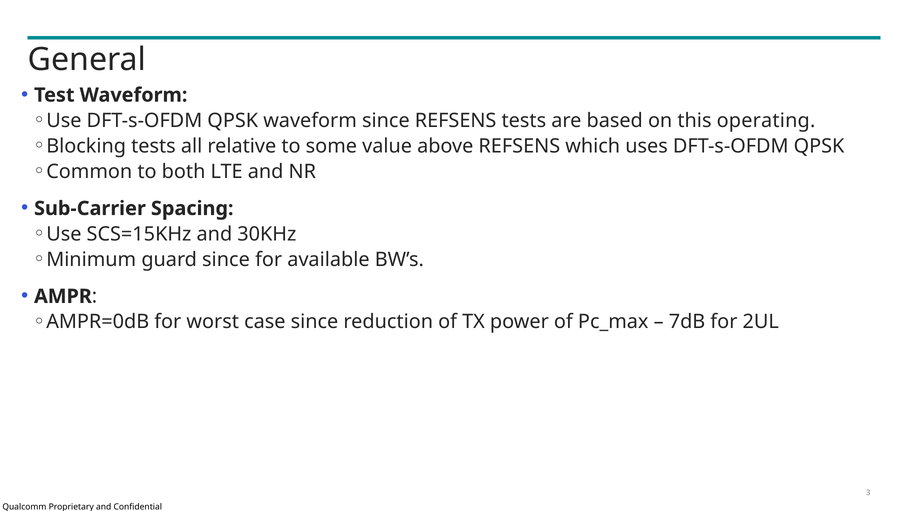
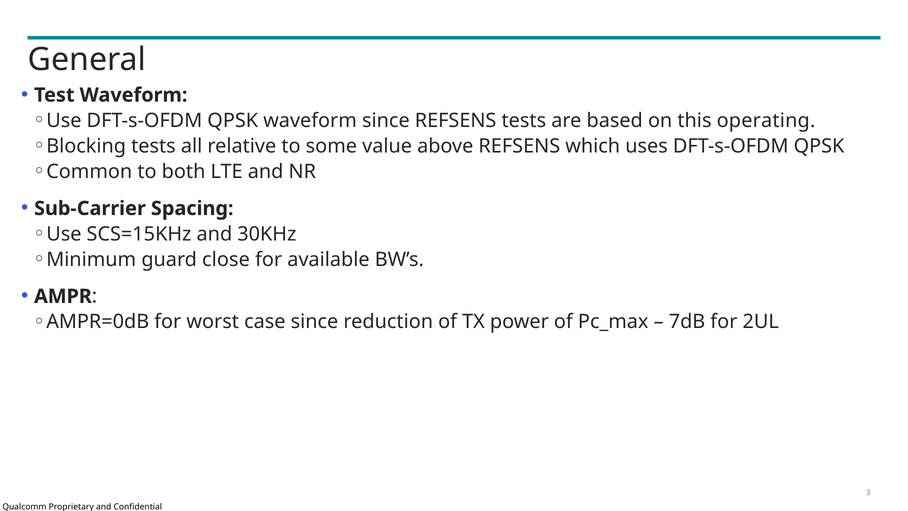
guard since: since -> close
